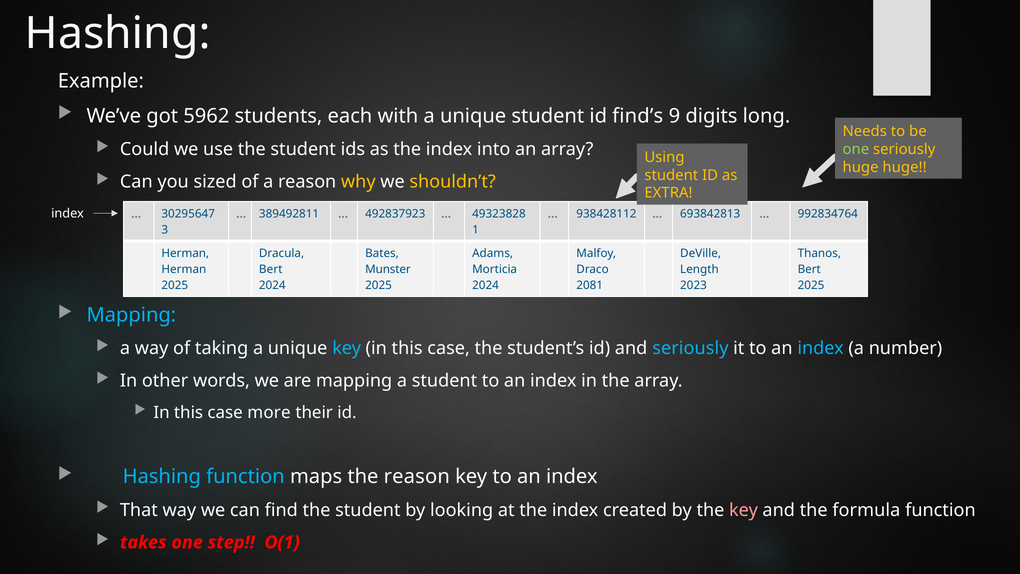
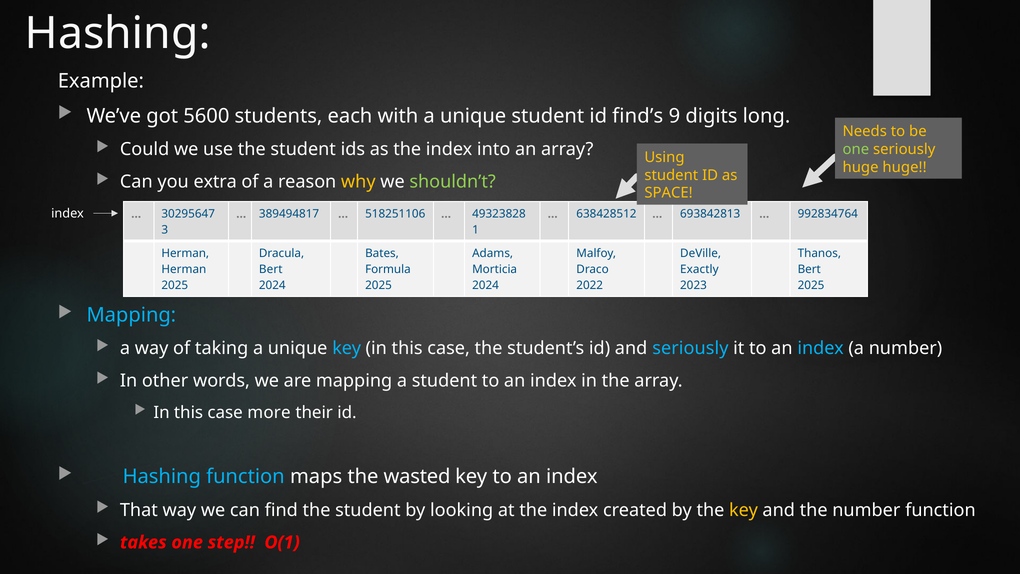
5962: 5962 -> 5600
sized: sized -> extra
shouldn’t colour: yellow -> light green
EXTRA: EXTRA -> SPACE
389492811: 389492811 -> 389494817
492837923: 492837923 -> 518251106
938428112: 938428112 -> 638428512
Munster: Munster -> Formula
Length: Length -> Exactly
2081: 2081 -> 2022
the reason: reason -> wasted
key at (744, 510) colour: pink -> yellow
the formula: formula -> number
